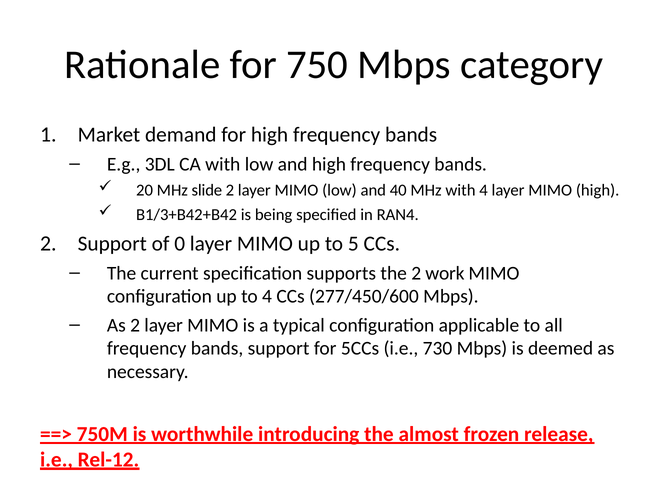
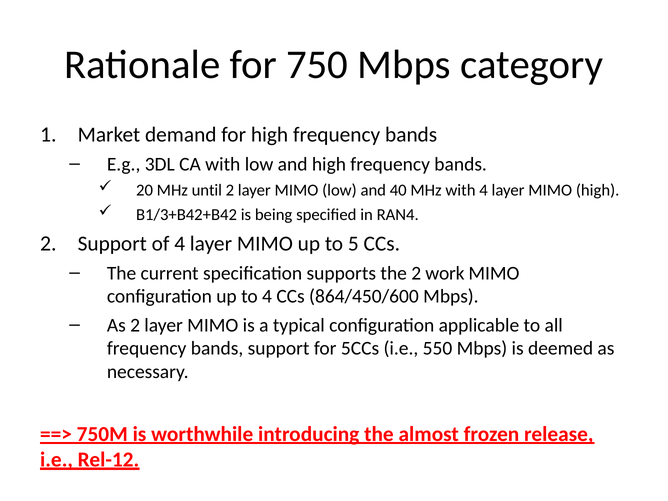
slide: slide -> until
of 0: 0 -> 4
277/450/600: 277/450/600 -> 864/450/600
730: 730 -> 550
